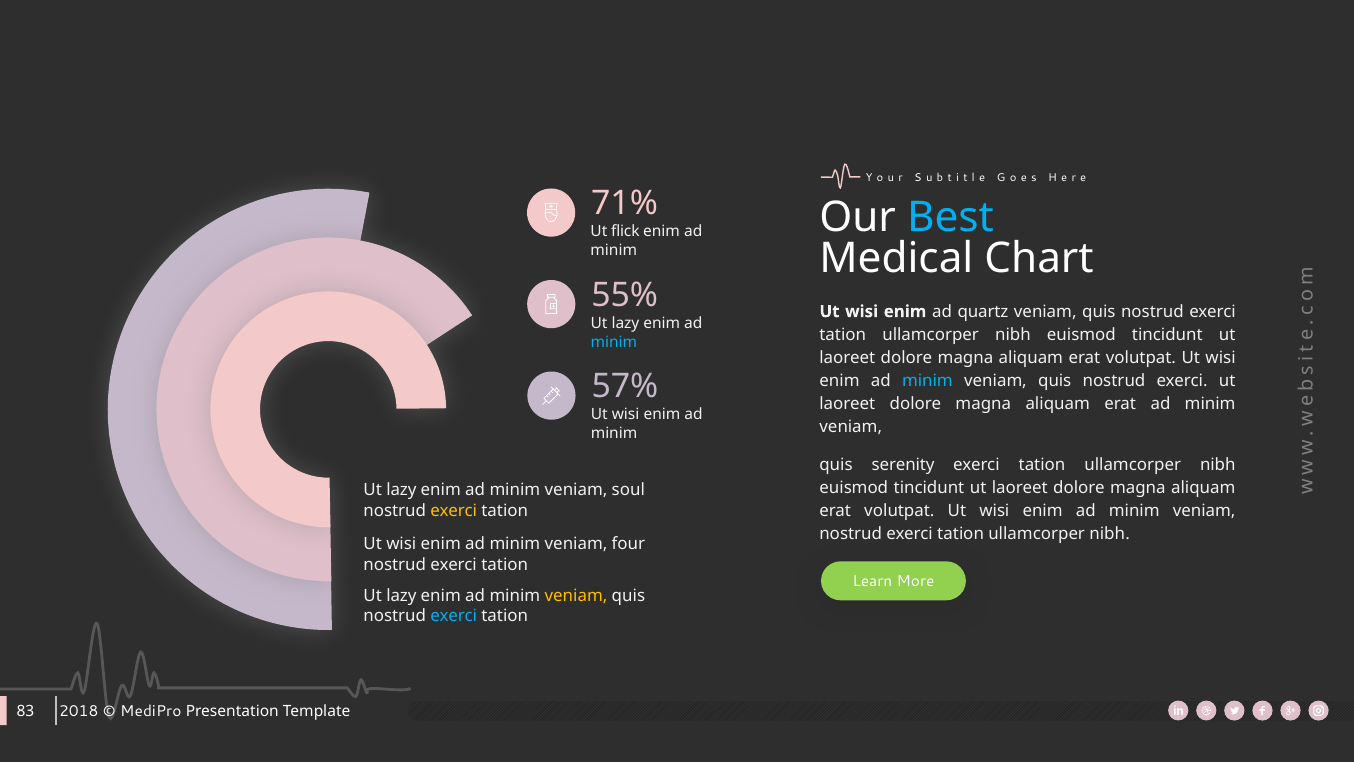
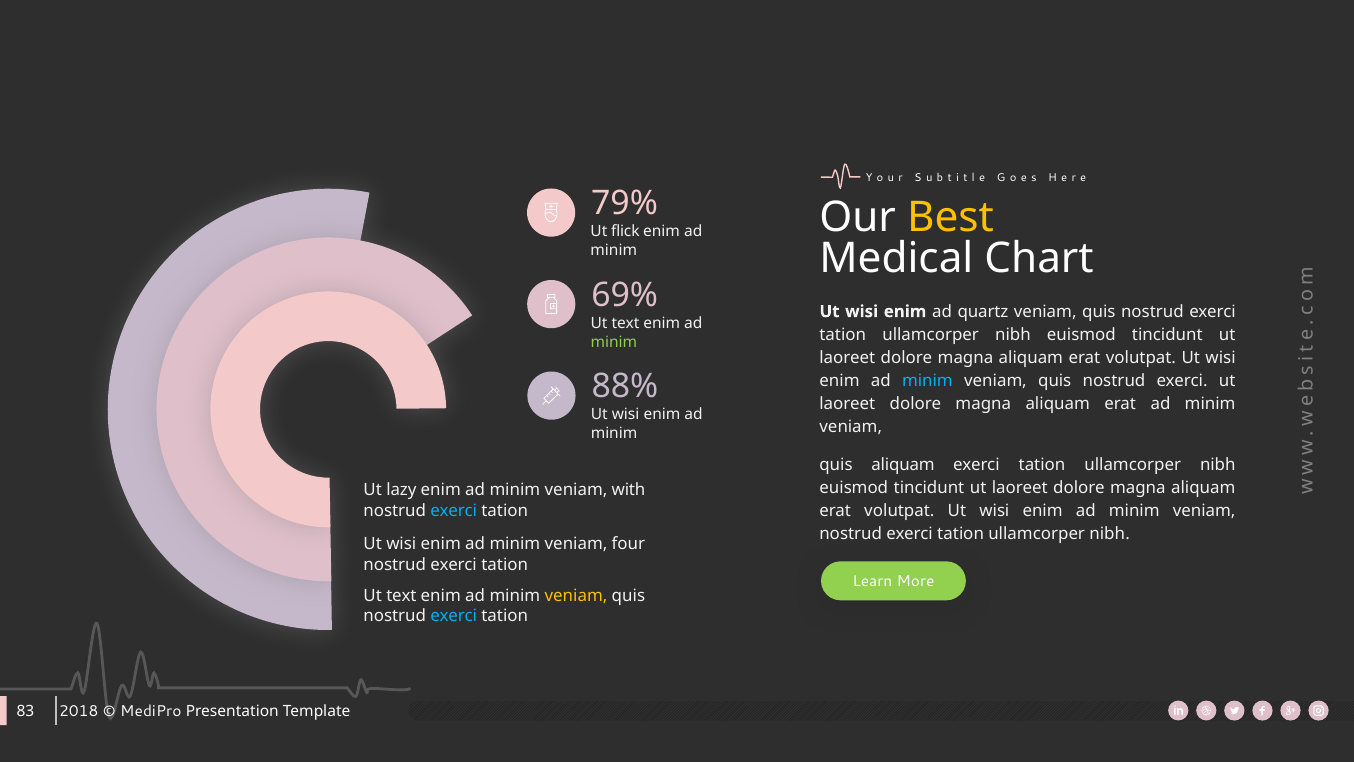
71%: 71% -> 79%
Best colour: light blue -> yellow
55%: 55% -> 69%
lazy at (625, 323): lazy -> text
minim at (614, 342) colour: light blue -> light green
57%: 57% -> 88%
quis serenity: serenity -> aliquam
soul: soul -> with
exerci at (454, 510) colour: yellow -> light blue
lazy at (401, 596): lazy -> text
